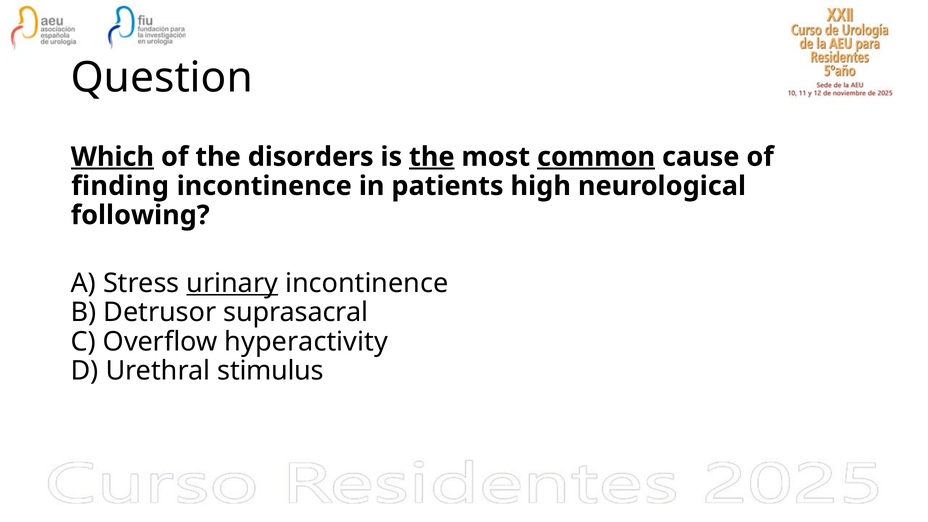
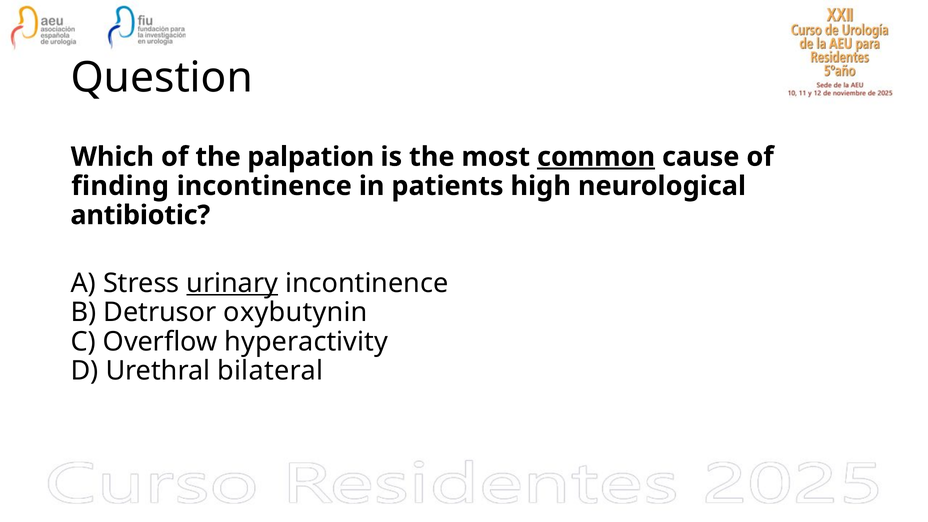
Which underline: present -> none
disorders: disorders -> palpation
the at (432, 157) underline: present -> none
following: following -> antibiotic
suprasacral: suprasacral -> oxybutynin
stimulus: stimulus -> bilateral
